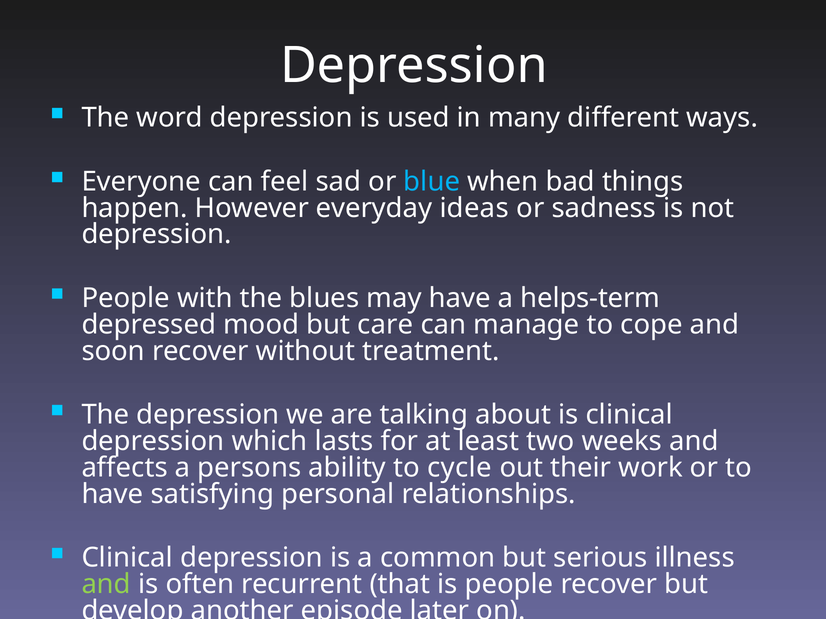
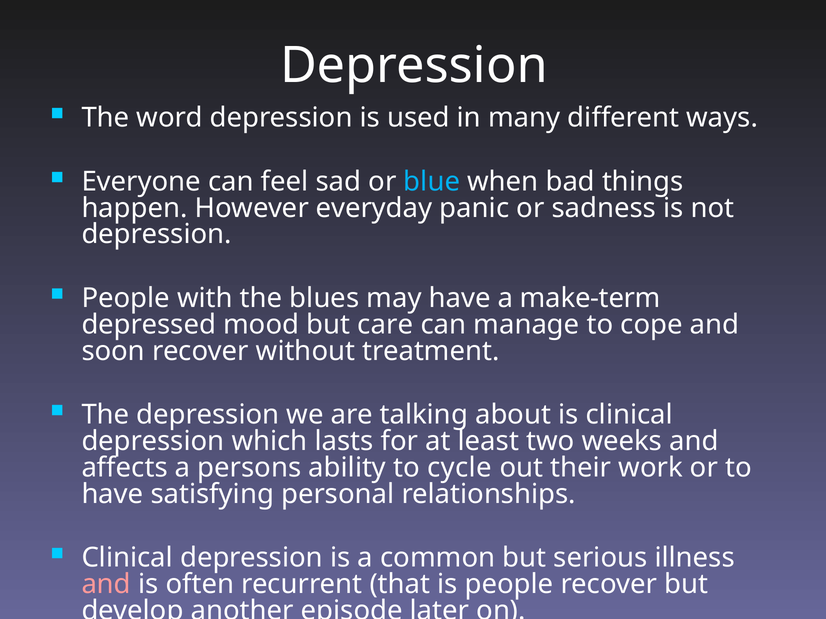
ideas: ideas -> panic
helps-term: helps-term -> make-term
and at (106, 585) colour: light green -> pink
